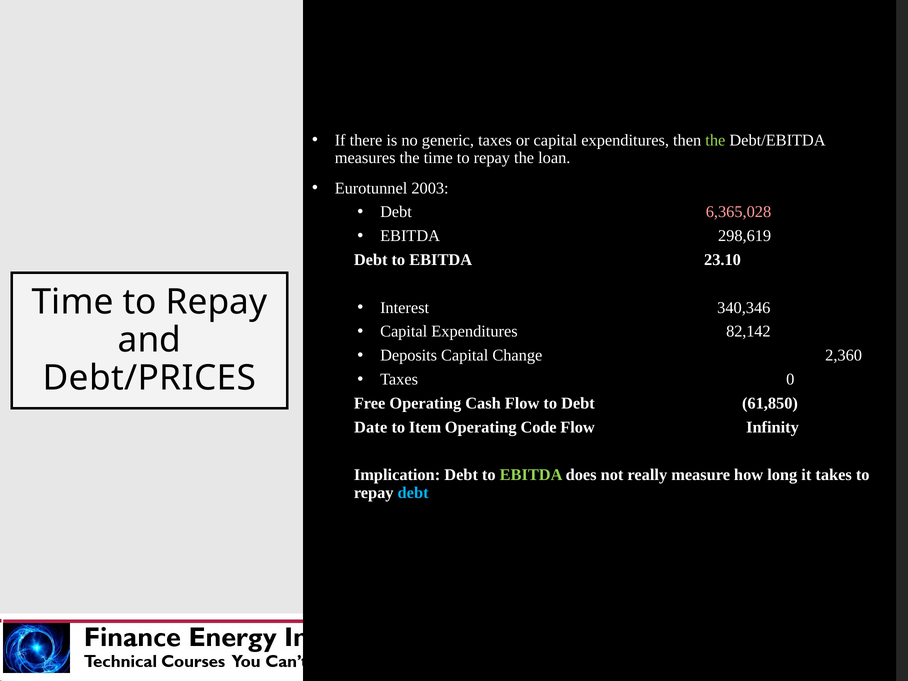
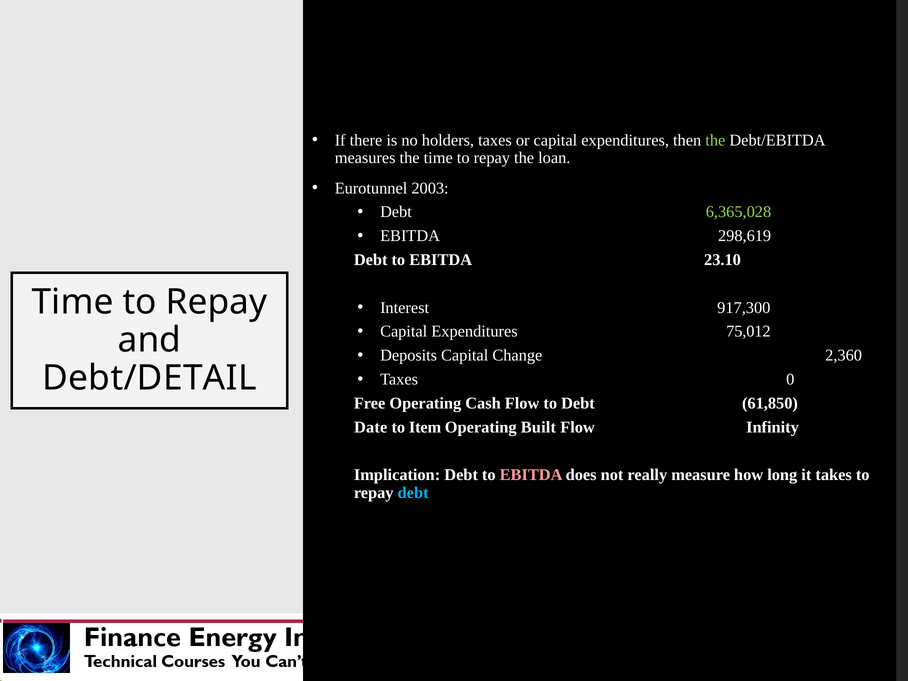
generic: generic -> holders
6,365,028 colour: pink -> light green
340,346: 340,346 -> 917,300
82,142: 82,142 -> 75,012
Debt/PRICES: Debt/PRICES -> Debt/DETAIL
Code: Code -> Built
EBITDA at (531, 475) colour: light green -> pink
